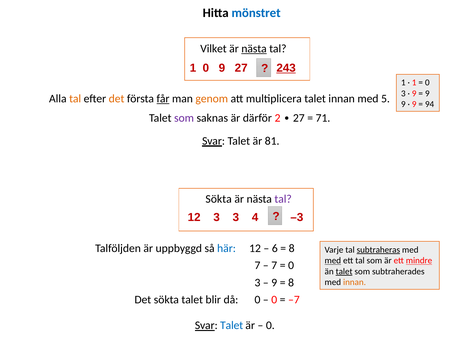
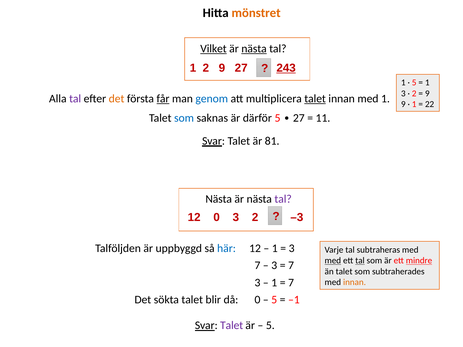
mönstret colour: blue -> orange
Vilket underline: none -> present
1 0: 0 -> 2
1 at (414, 83): 1 -> 5
0 at (427, 83): 0 -> 1
9 at (414, 94): 9 -> 2
tal at (75, 99) colour: orange -> purple
genom colour: orange -> blue
talet at (315, 99) underline: none -> present
med 5: 5 -> 1
9 at (414, 104): 9 -> 1
94: 94 -> 22
som at (184, 118) colour: purple -> blue
därför 2: 2 -> 5
71: 71 -> 11
Sökta at (219, 199): Sökta -> Nästa
12 3: 3 -> 0
3 4: 4 -> 2
6 at (275, 249): 6 -> 1
8 at (292, 249): 8 -> 3
subtraheras underline: present -> none
tal at (360, 261) underline: none -> present
7 at (274, 266): 7 -> 3
0 at (291, 266): 0 -> 7
talet at (344, 272) underline: present -> none
9 at (274, 283): 9 -> 1
8 at (291, 283): 8 -> 7
0 at (274, 300): 0 -> 5
–7: –7 -> –1
Talet at (232, 326) colour: blue -> purple
0 at (270, 326): 0 -> 5
